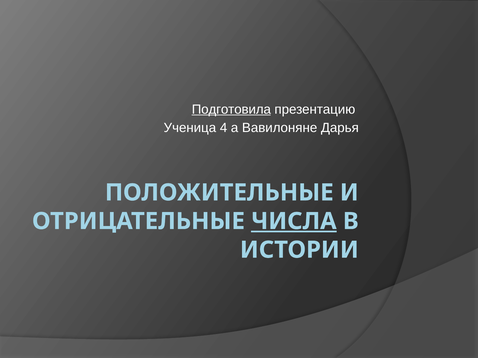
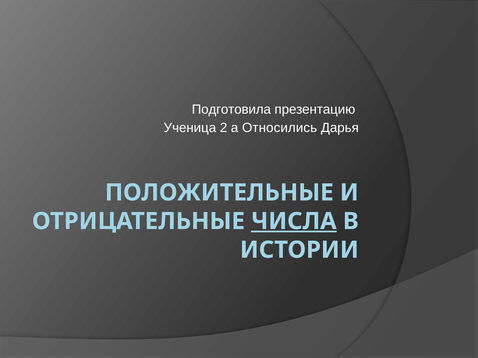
Подготовила underline: present -> none
4: 4 -> 2
Вавилоняне: Вавилоняне -> Относились
